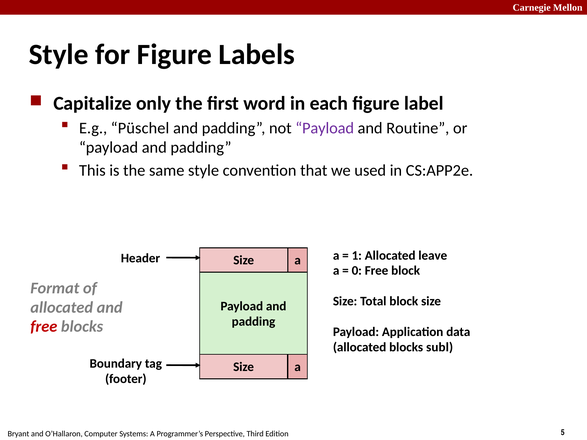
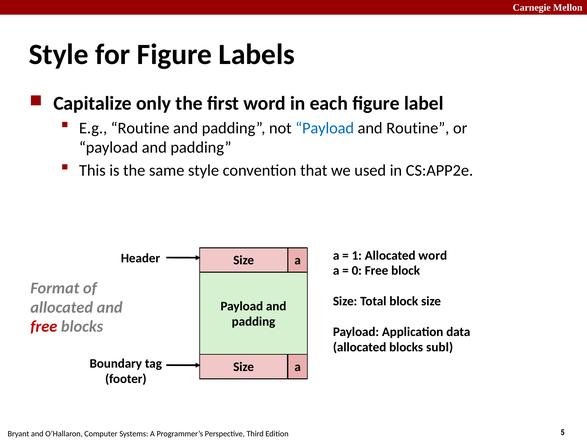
E.g Püschel: Püschel -> Routine
Payload at (325, 128) colour: purple -> blue
Allocated leave: leave -> word
